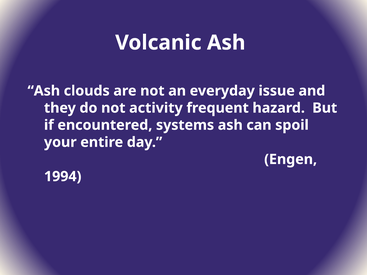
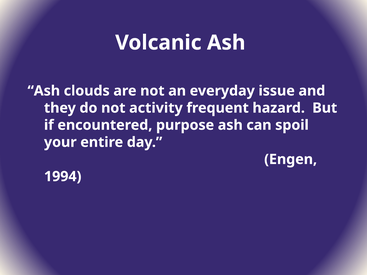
systems: systems -> purpose
